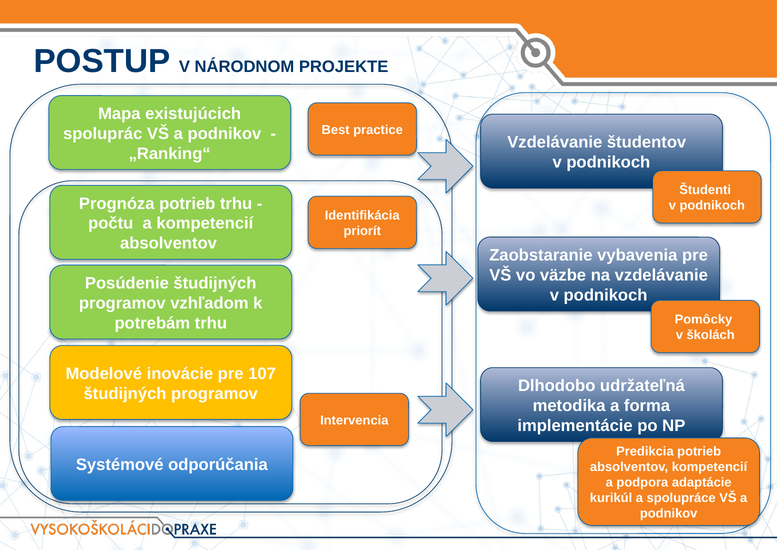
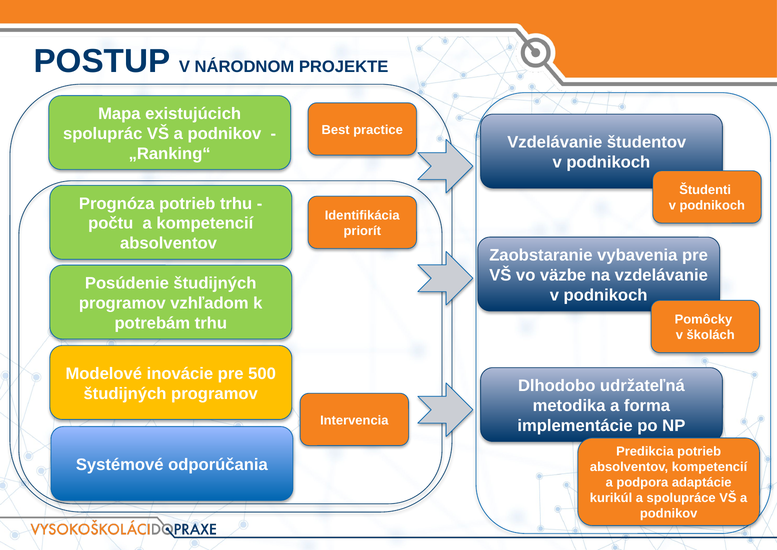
107: 107 -> 500
